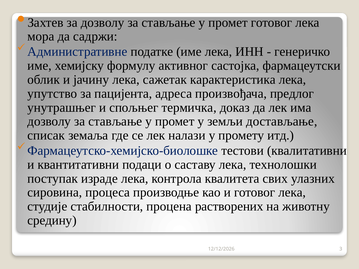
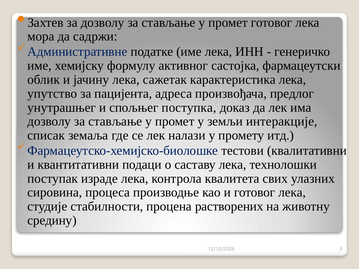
термичка: термичка -> поступка
достављање: достављање -> интеракције
